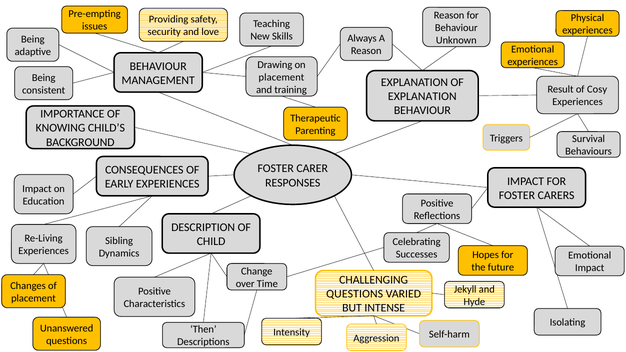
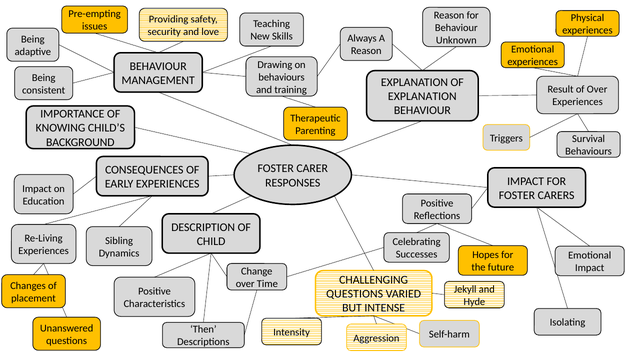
placement at (281, 77): placement -> behaviours
of Cosy: Cosy -> Over
